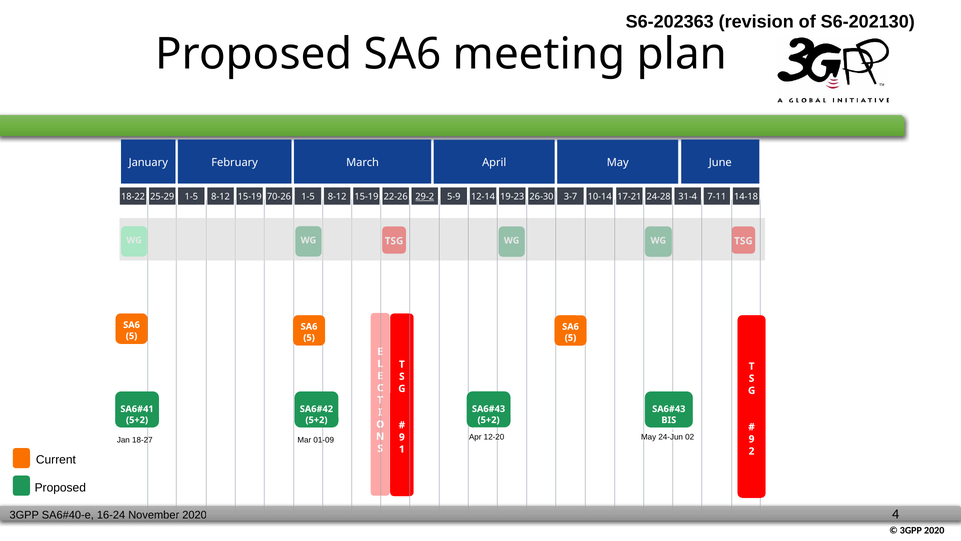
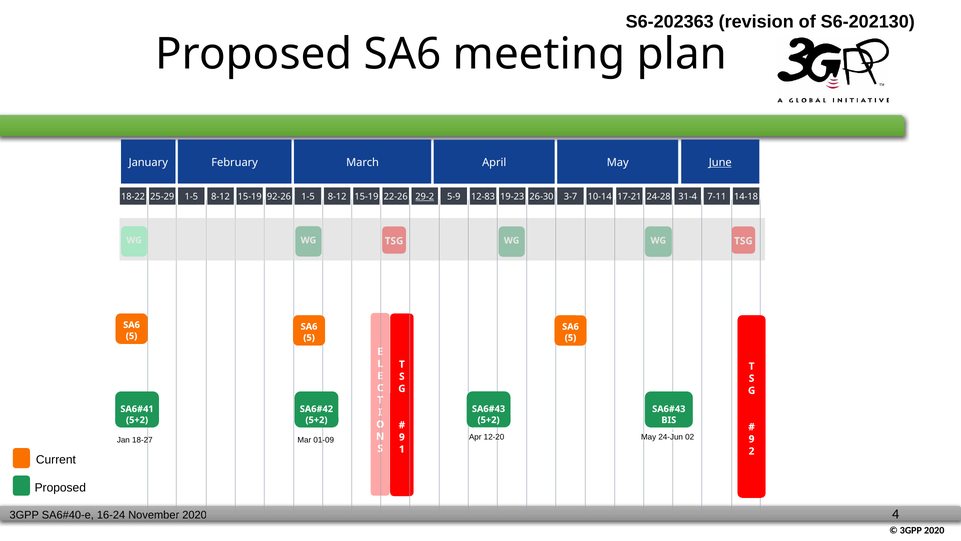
June underline: none -> present
70-26: 70-26 -> 92-26
12-14: 12-14 -> 12-83
